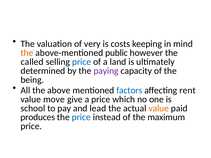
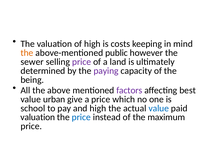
of very: very -> high
called: called -> sewer
price at (82, 62) colour: blue -> purple
factors colour: blue -> purple
rent: rent -> best
move: move -> urban
and lead: lead -> high
value at (159, 108) colour: orange -> blue
produces at (38, 117): produces -> valuation
